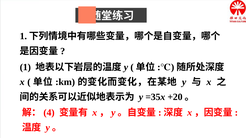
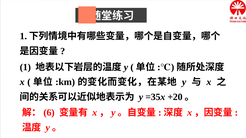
4: 4 -> 6
